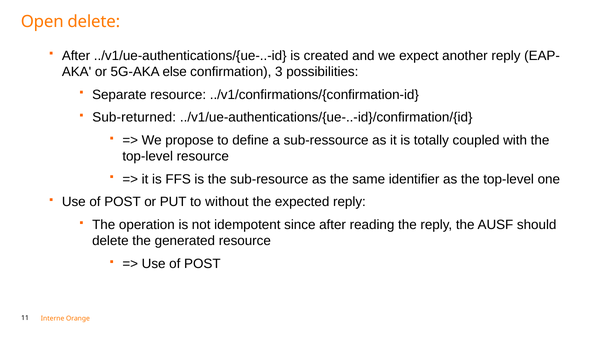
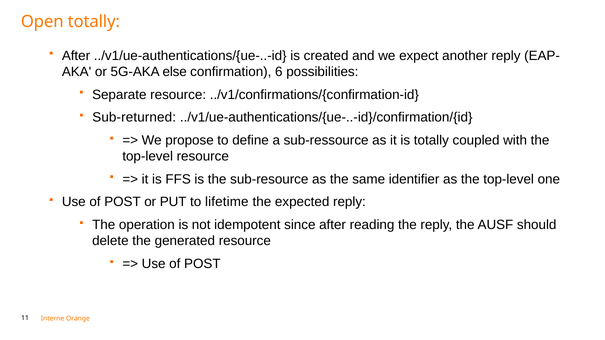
Open delete: delete -> totally
3: 3 -> 6
without: without -> lifetime
